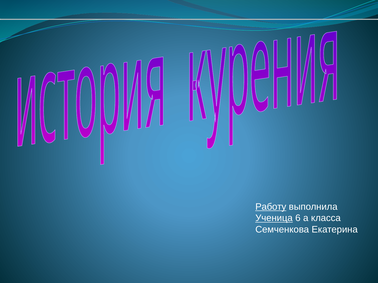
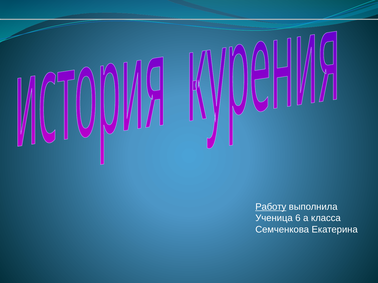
Ученица underline: present -> none
